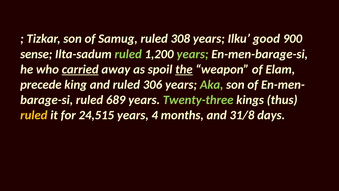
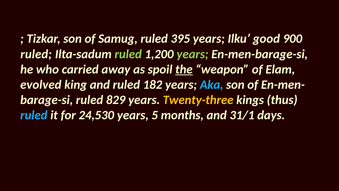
308: 308 -> 395
sense at (36, 54): sense -> ruled
carried underline: present -> none
precede: precede -> evolved
306: 306 -> 182
Aka colour: light green -> light blue
689: 689 -> 829
Twenty-three colour: light green -> yellow
ruled at (34, 115) colour: yellow -> light blue
24,515: 24,515 -> 24,530
4: 4 -> 5
31/8: 31/8 -> 31/1
